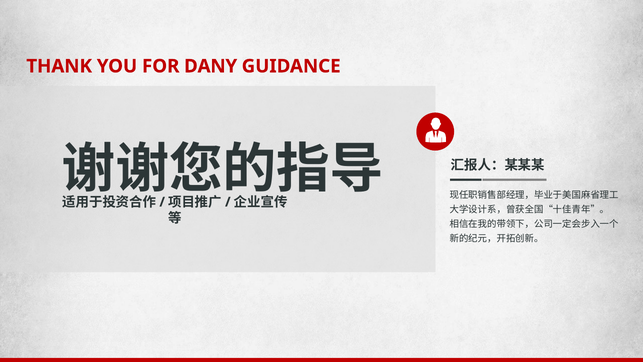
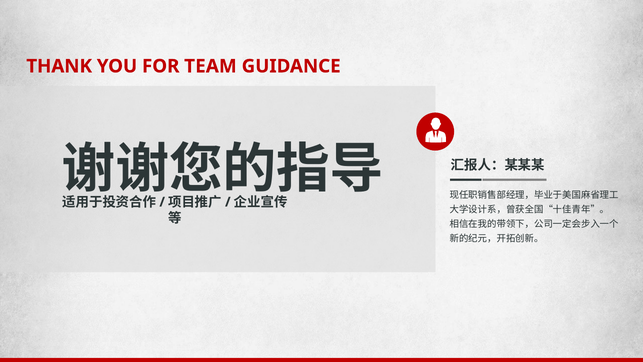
DANY: DANY -> TEAM
